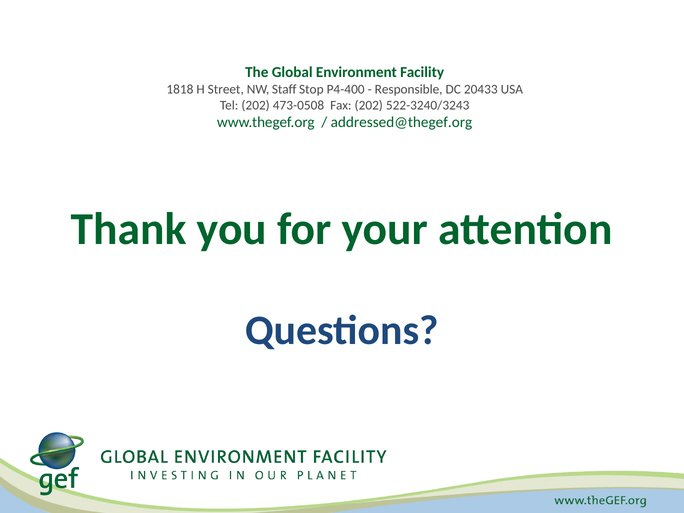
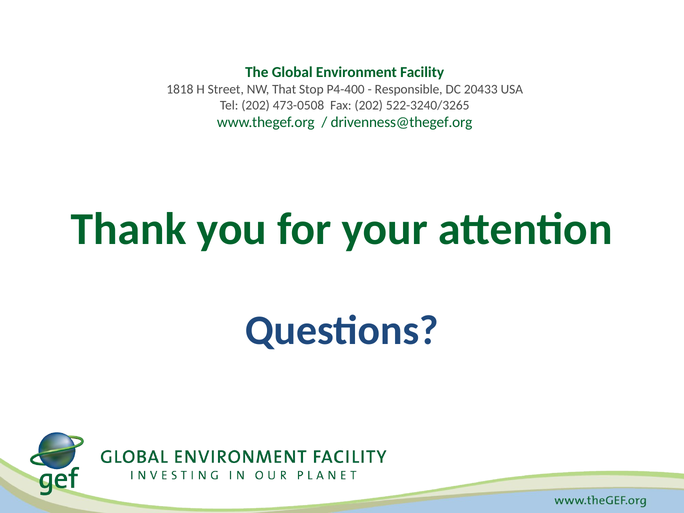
Staff: Staff -> That
522-3240/3243: 522-3240/3243 -> 522-3240/3265
addressed@thegef.org: addressed@thegef.org -> drivenness@thegef.org
